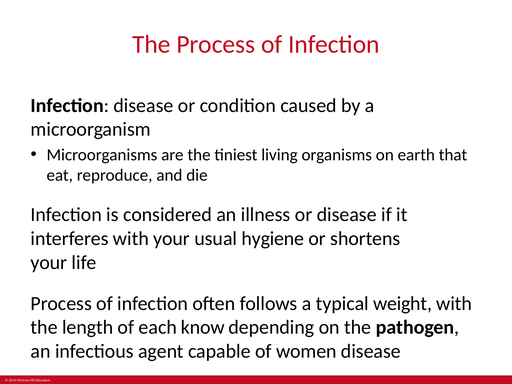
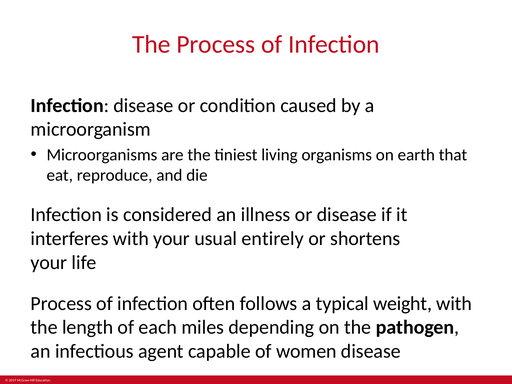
hygiene: hygiene -> entirely
know: know -> miles
